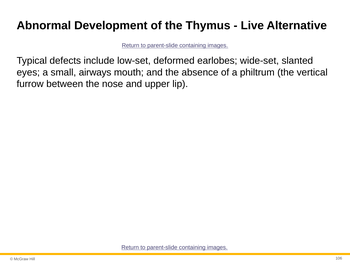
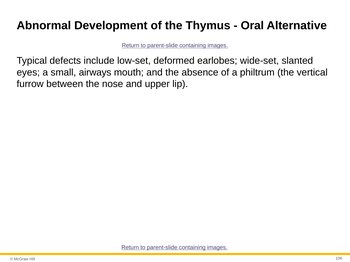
Live: Live -> Oral
